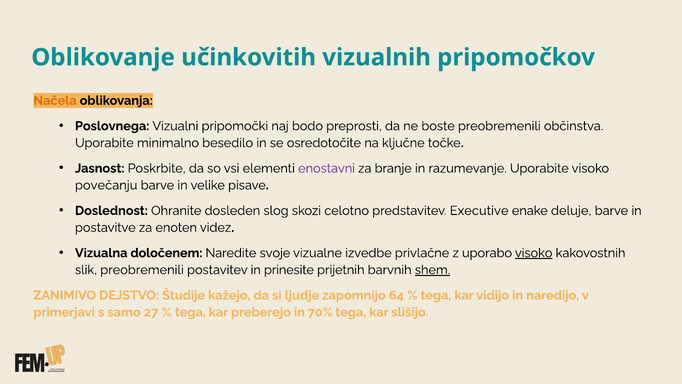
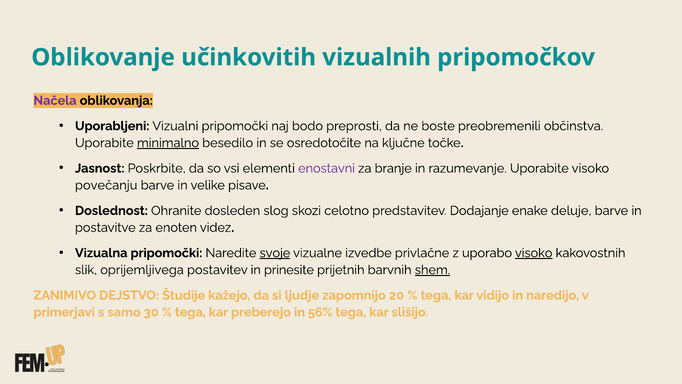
Načela colour: orange -> purple
Poslovnega: Poslovnega -> Uporabljeni
minimalno underline: none -> present
Executive: Executive -> Dodajanje
Vizualna določenem: določenem -> pripomočki
svoje underline: none -> present
slik preobremenili: preobremenili -> oprijemljivega
64: 64 -> 20
27: 27 -> 30
70%: 70% -> 56%
